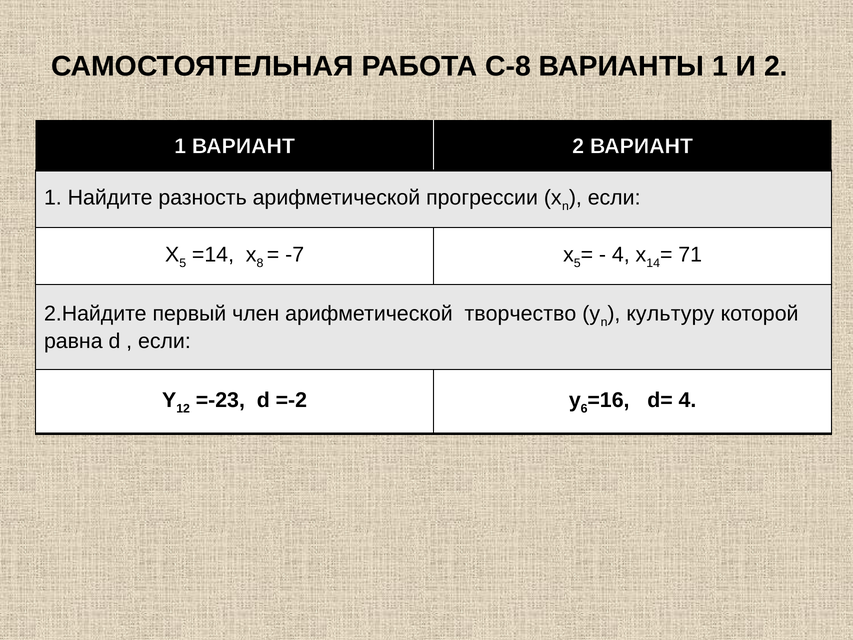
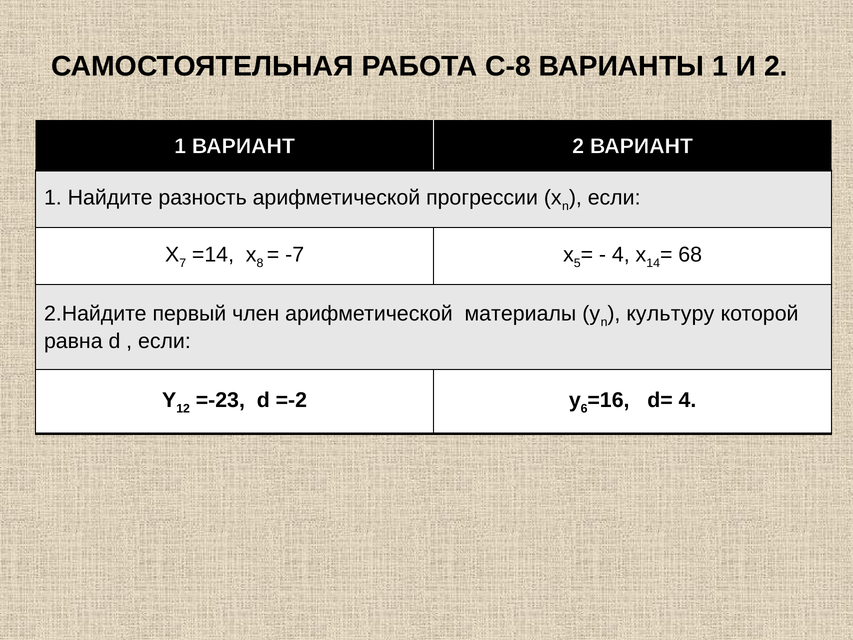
5 at (183, 263): 5 -> 7
71: 71 -> 68
творчество: творчество -> материалы
